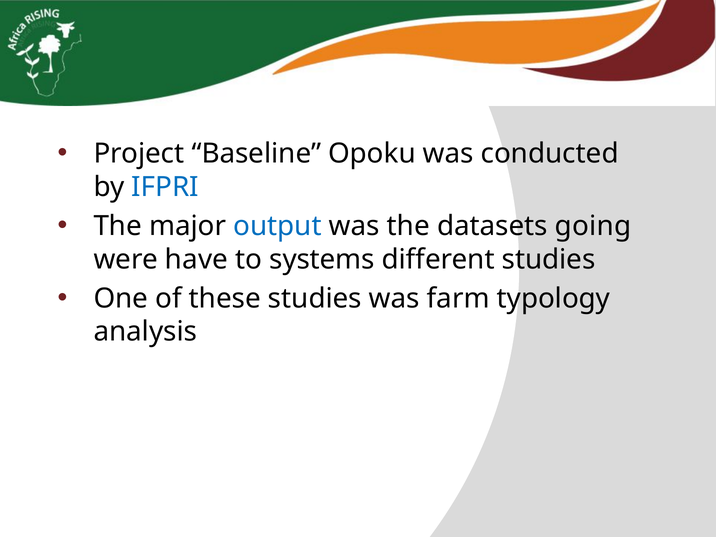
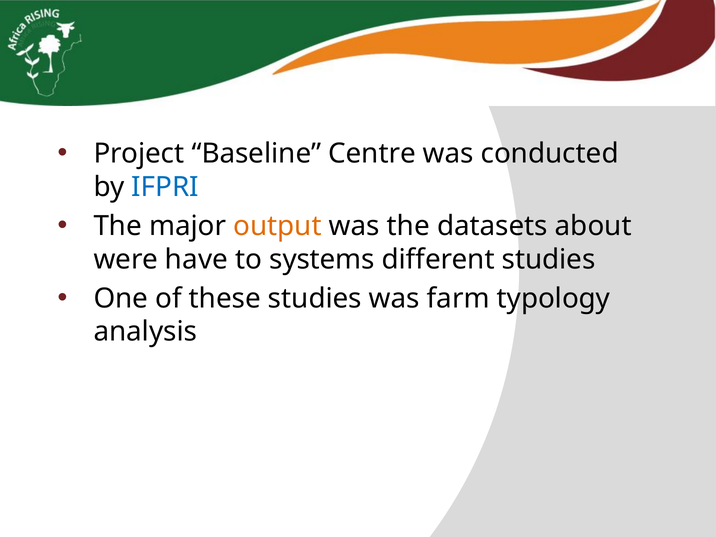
Opoku: Opoku -> Centre
output colour: blue -> orange
going: going -> about
